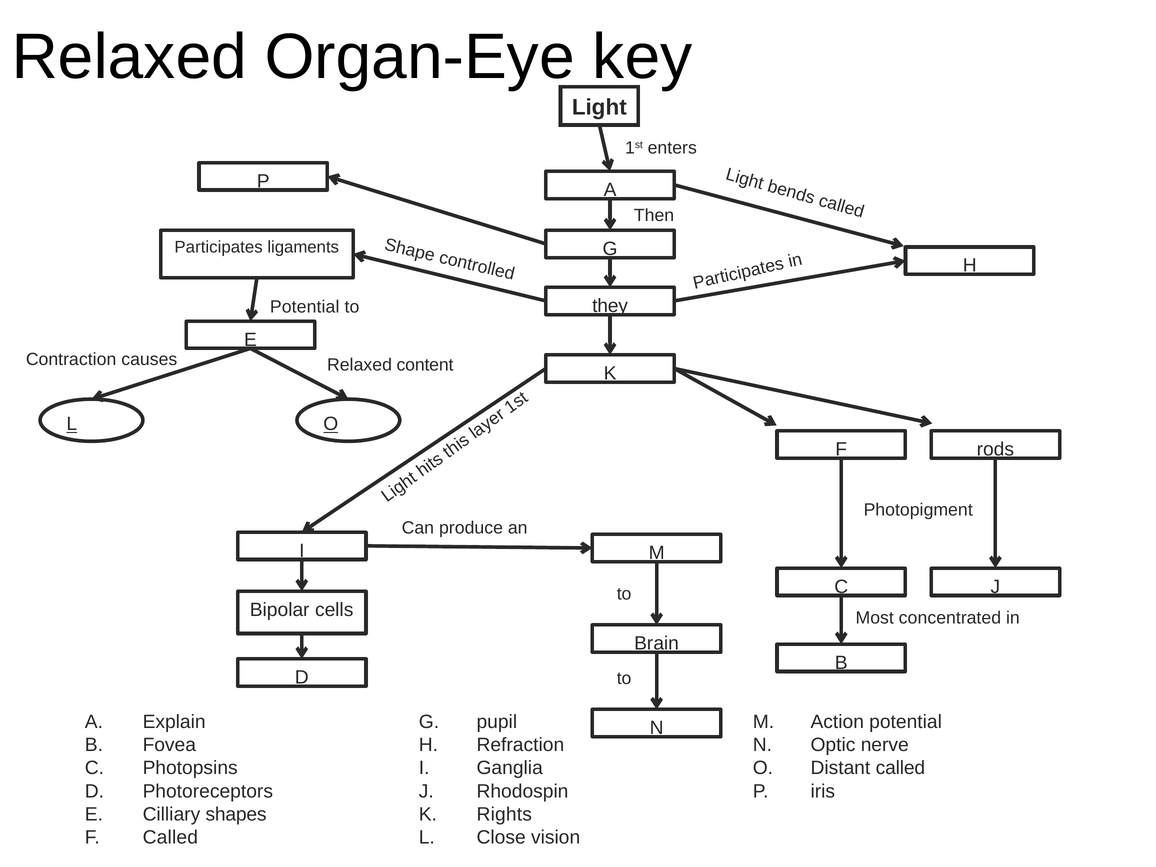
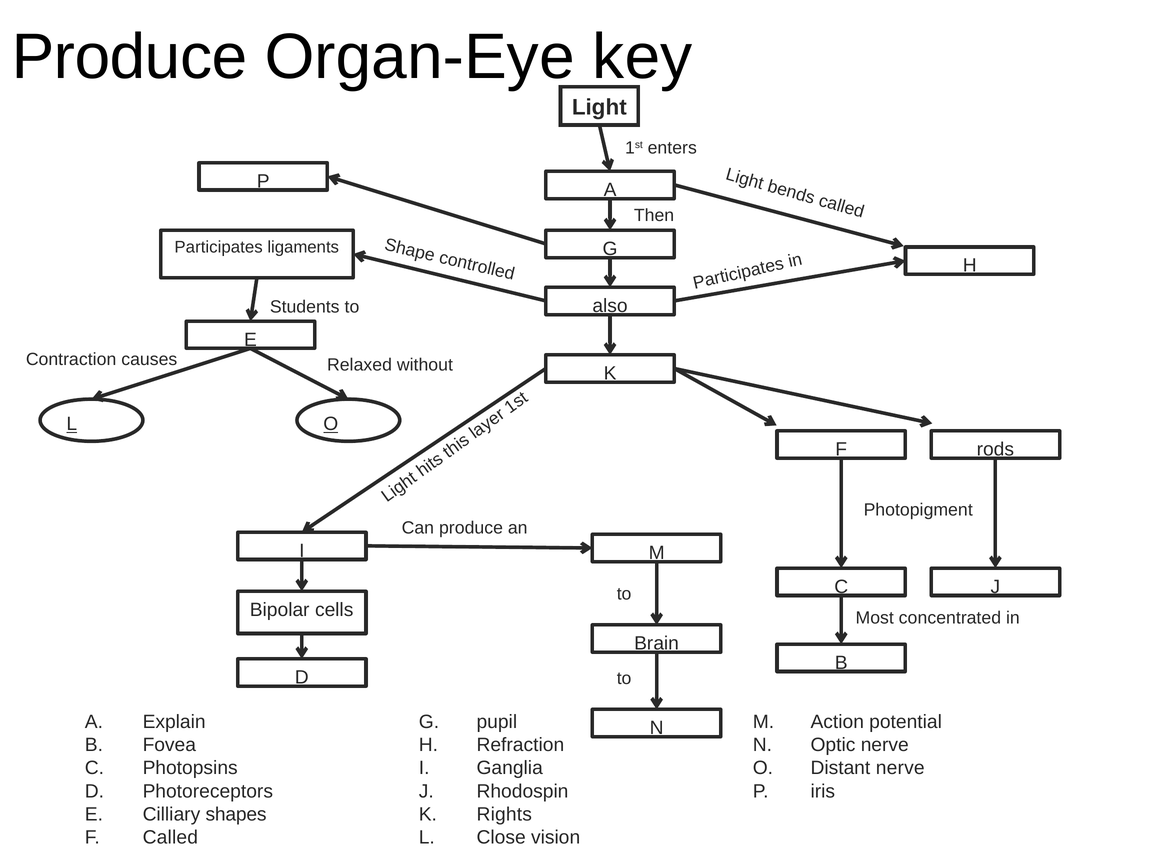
Relaxed at (129, 57): Relaxed -> Produce
they: they -> also
Potential at (305, 307): Potential -> Students
content: content -> without
Distant called: called -> nerve
